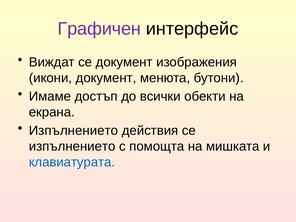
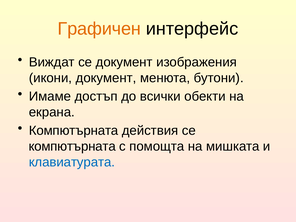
Графичен colour: purple -> orange
Изпълнението at (73, 131): Изпълнението -> Компютърната
изпълнението at (72, 146): изпълнението -> компютърната
